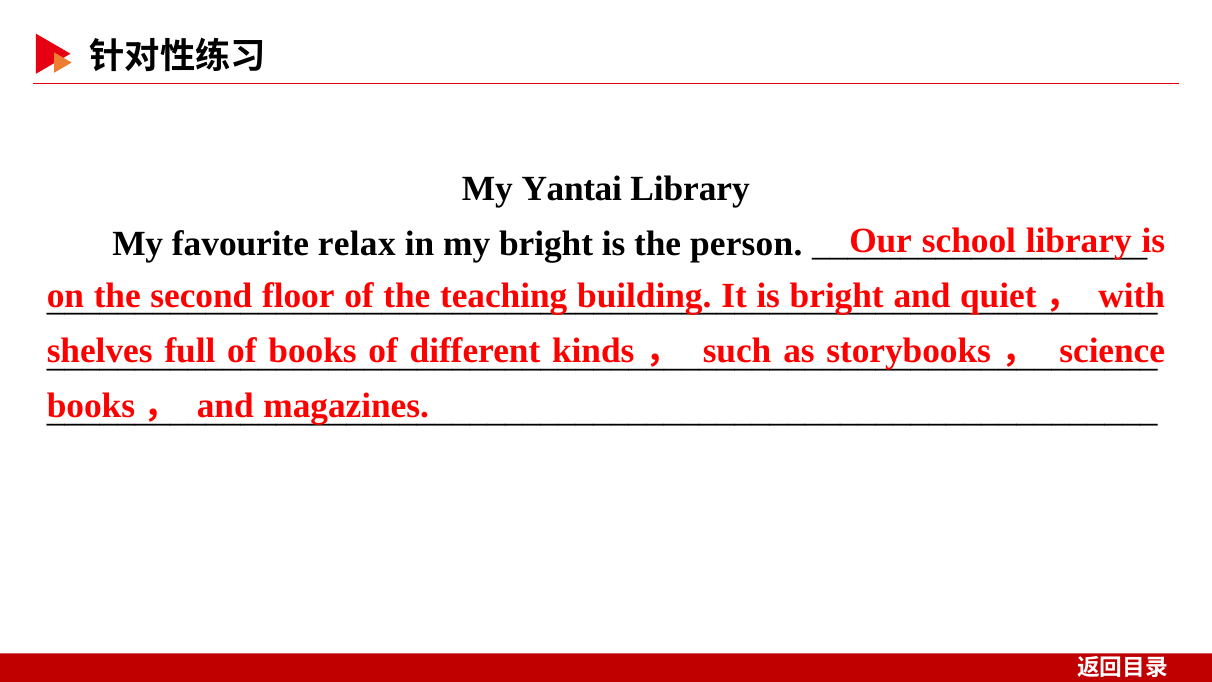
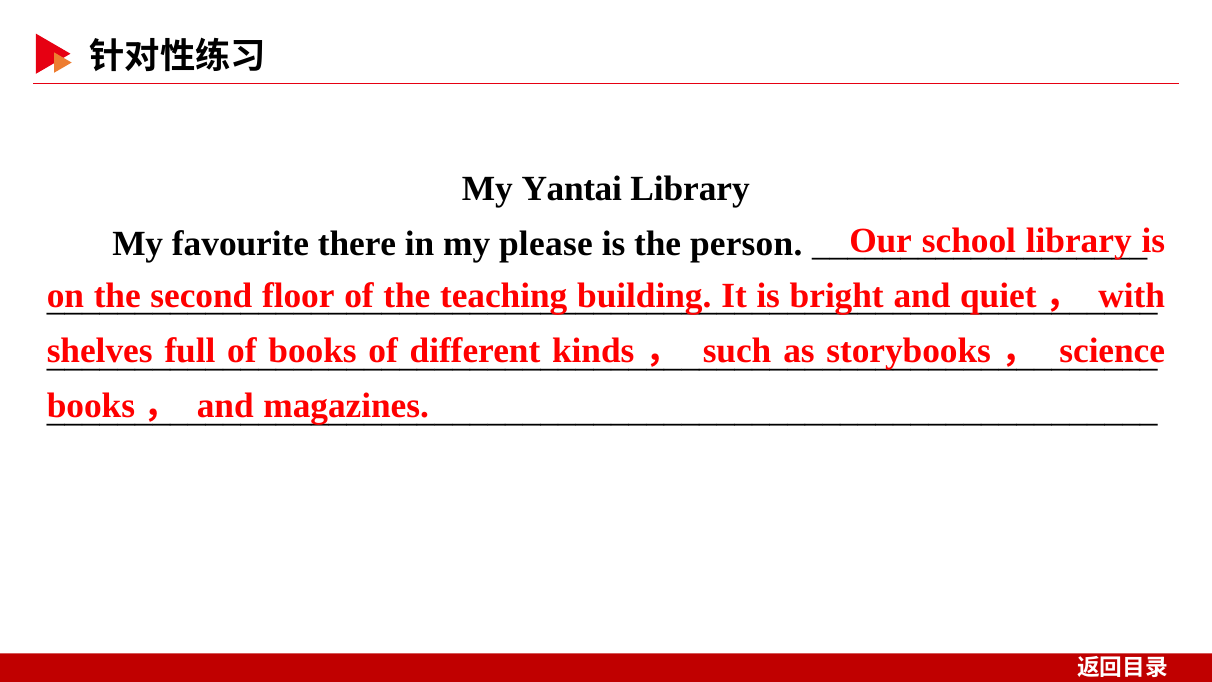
relax: relax -> there
my bright: bright -> please
